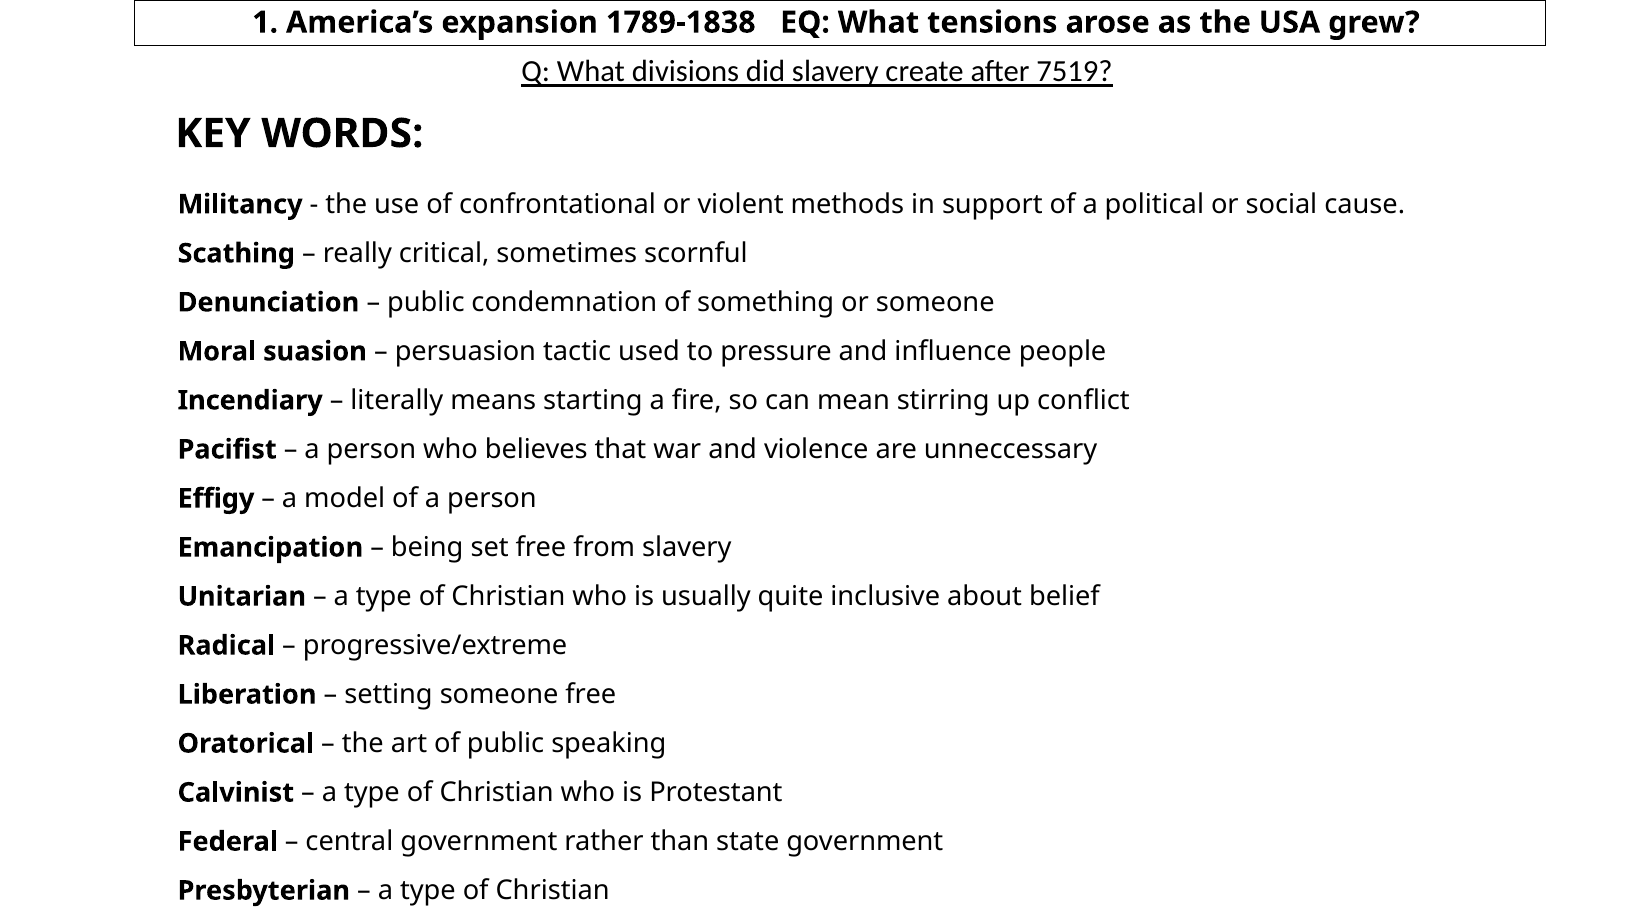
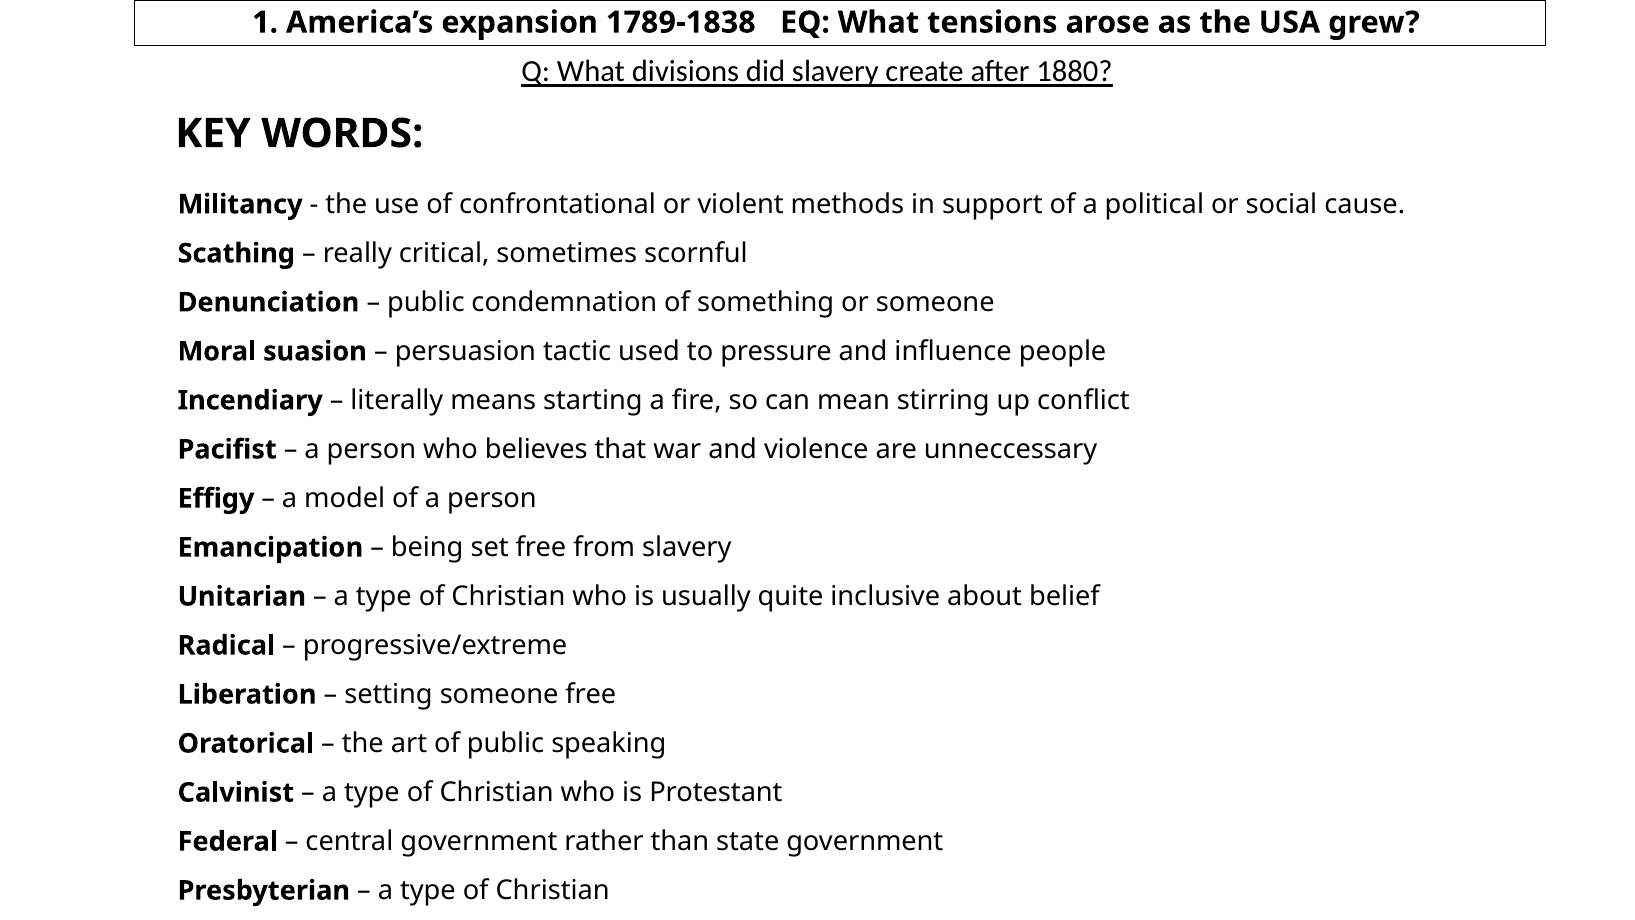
7519: 7519 -> 1880
